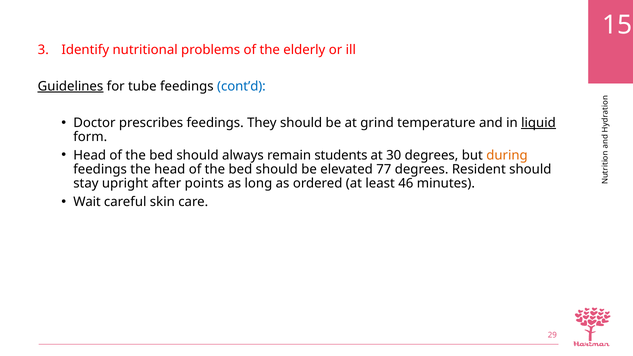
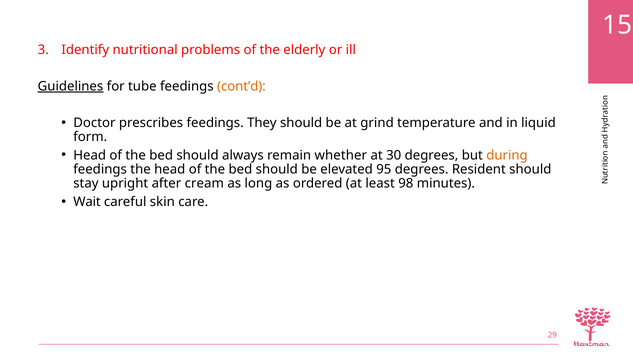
cont’d colour: blue -> orange
liquid underline: present -> none
students: students -> whether
77: 77 -> 95
points: points -> cream
46: 46 -> 98
